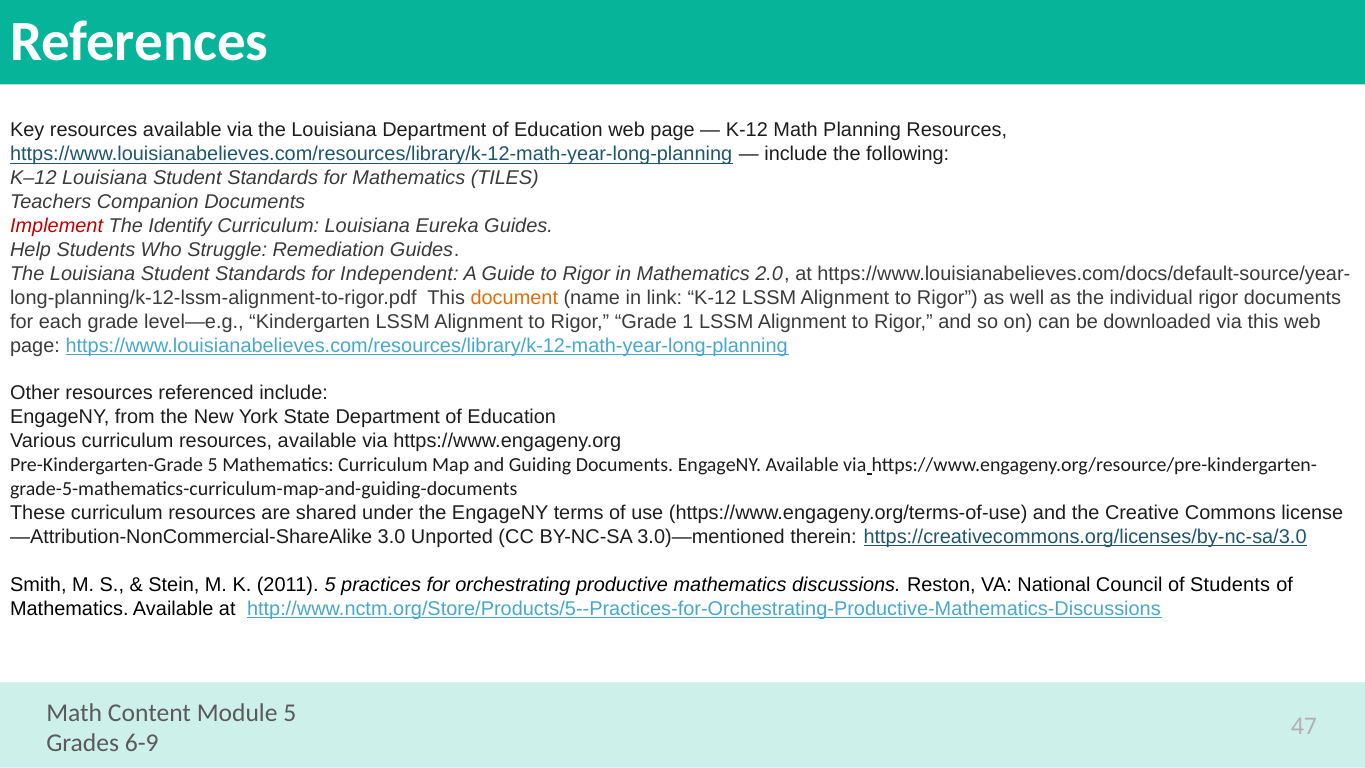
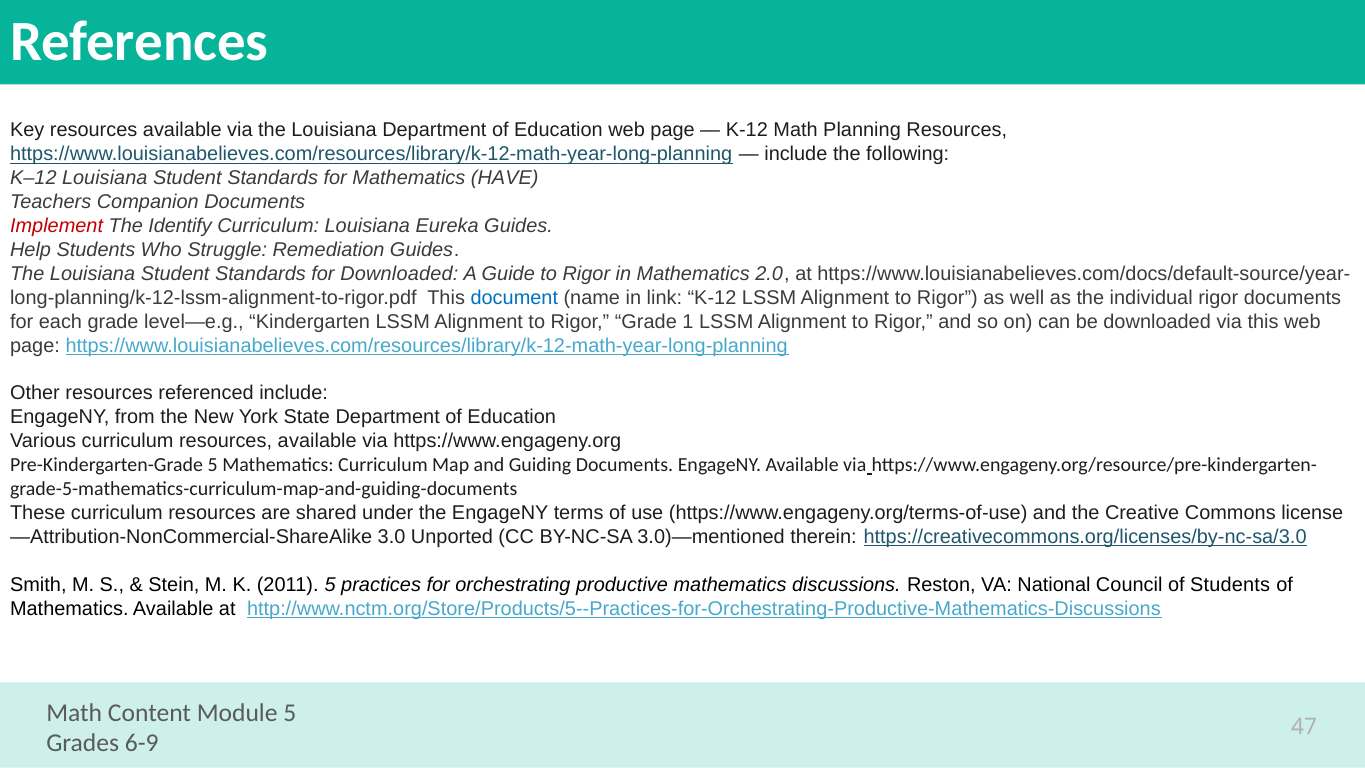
TILES: TILES -> HAVE
for Independent: Independent -> Downloaded
document colour: orange -> blue
